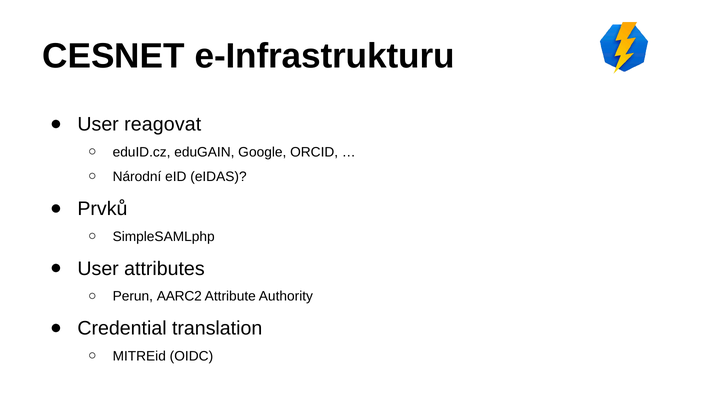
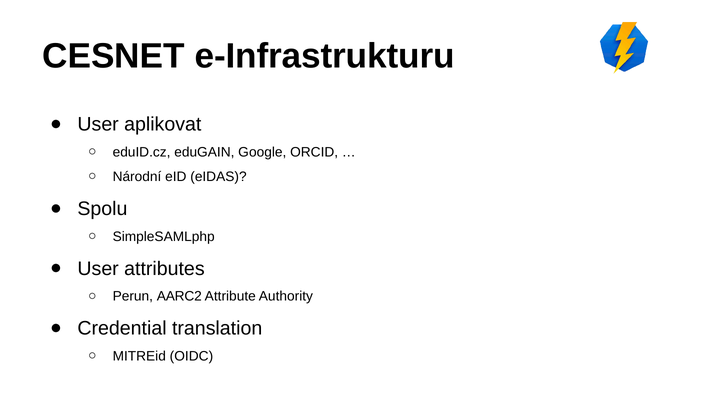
reagovat: reagovat -> aplikovat
Prvků: Prvků -> Spolu
